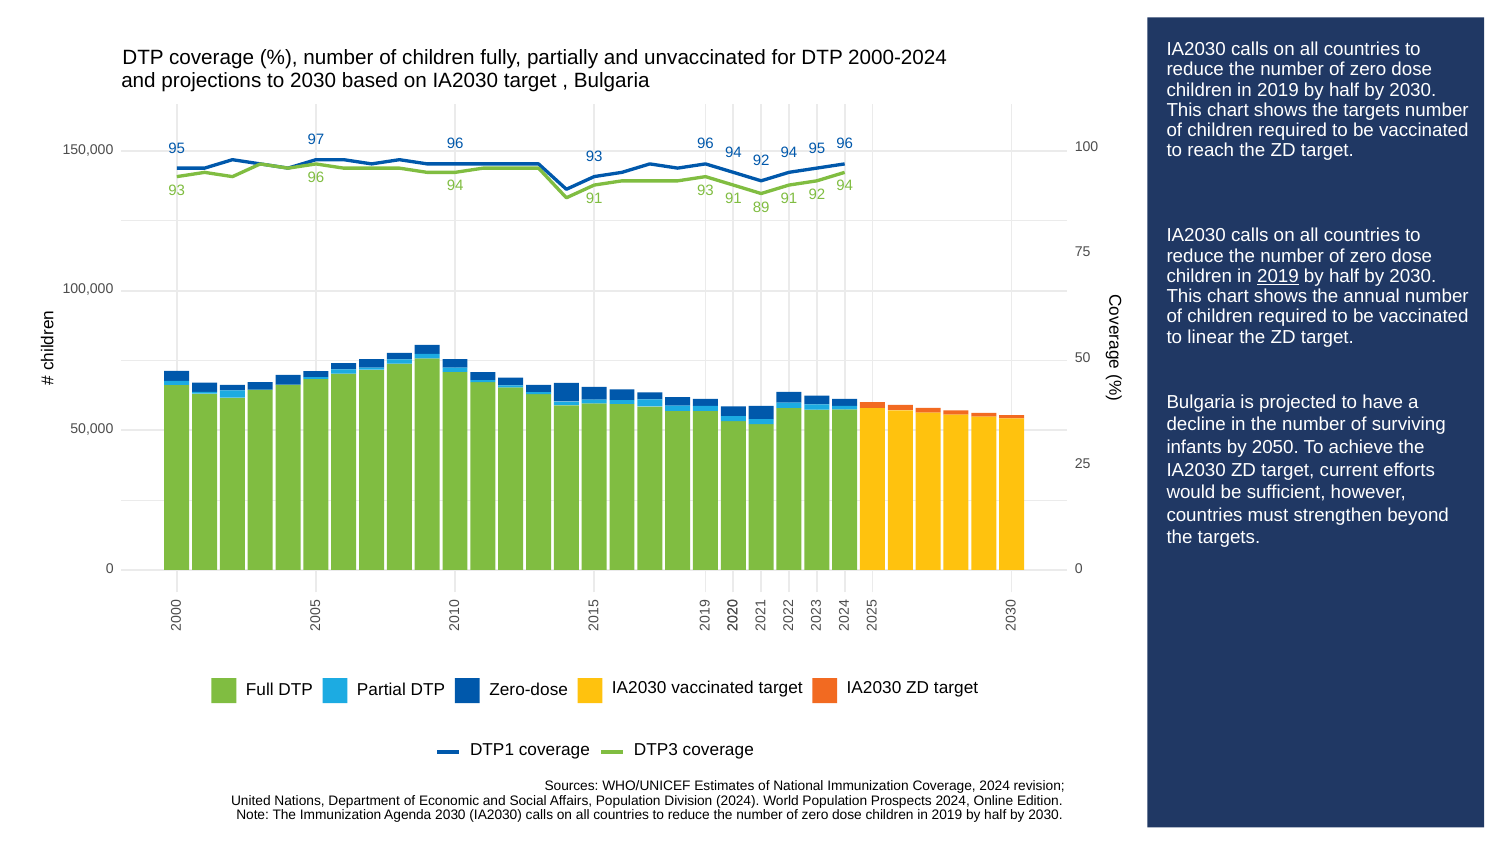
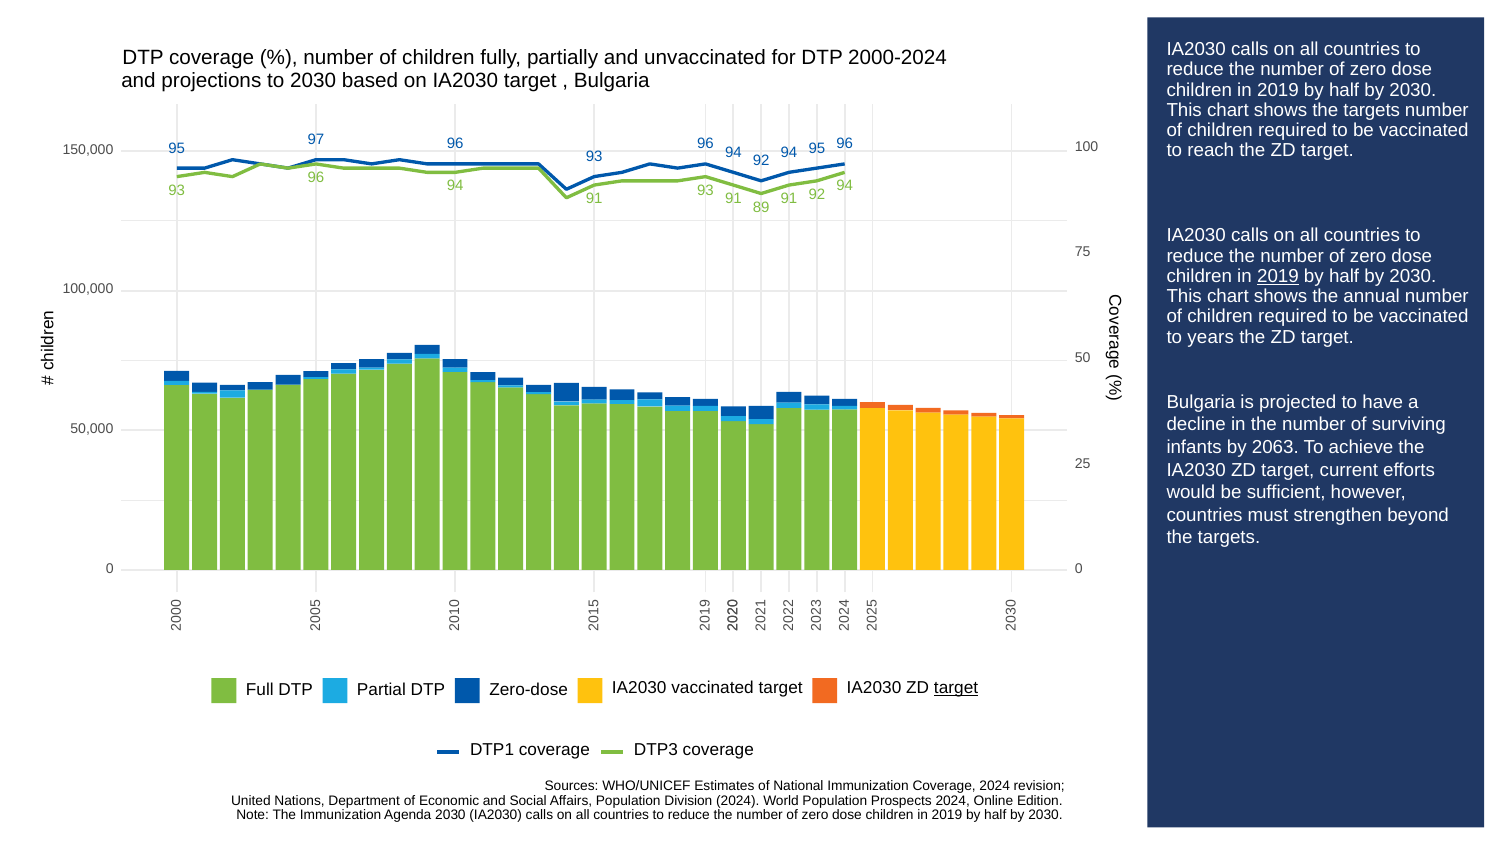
linear: linear -> years
2050: 2050 -> 2063
target at (956, 689) underline: none -> present
